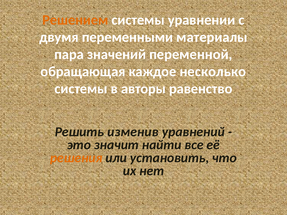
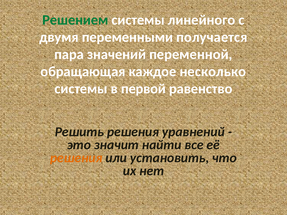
Решением colour: orange -> green
уравнении: уравнении -> линейного
материалы: материалы -> получается
авторы: авторы -> первой
Решить изменив: изменив -> решения
